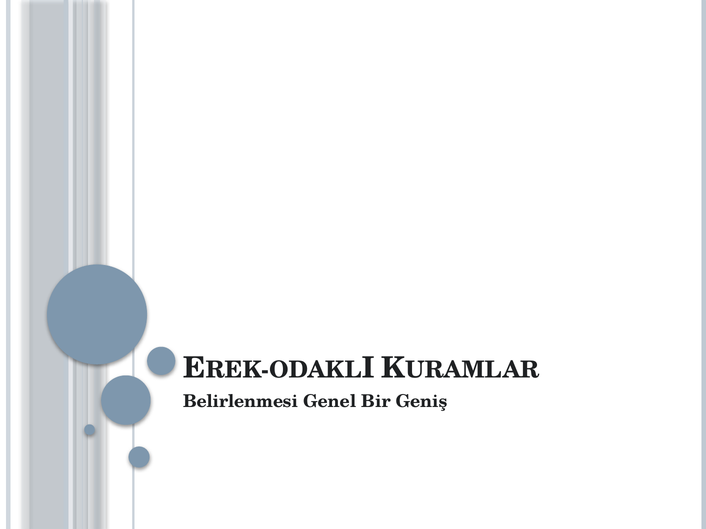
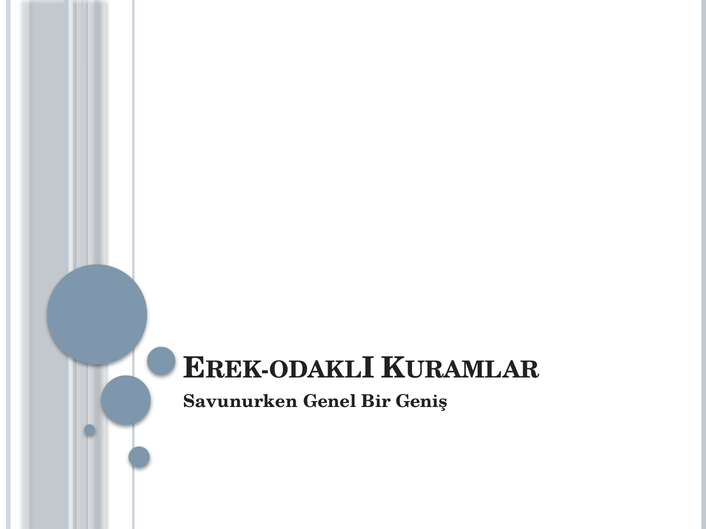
Belirlenmesi: Belirlenmesi -> Savunurken
